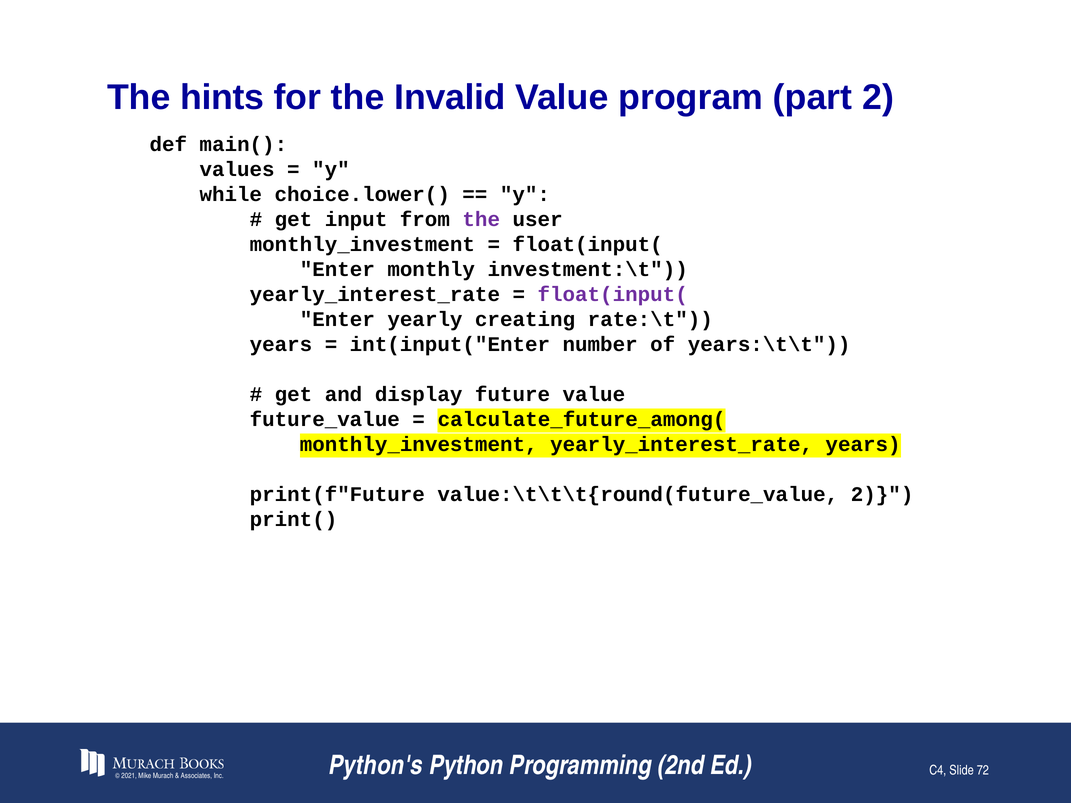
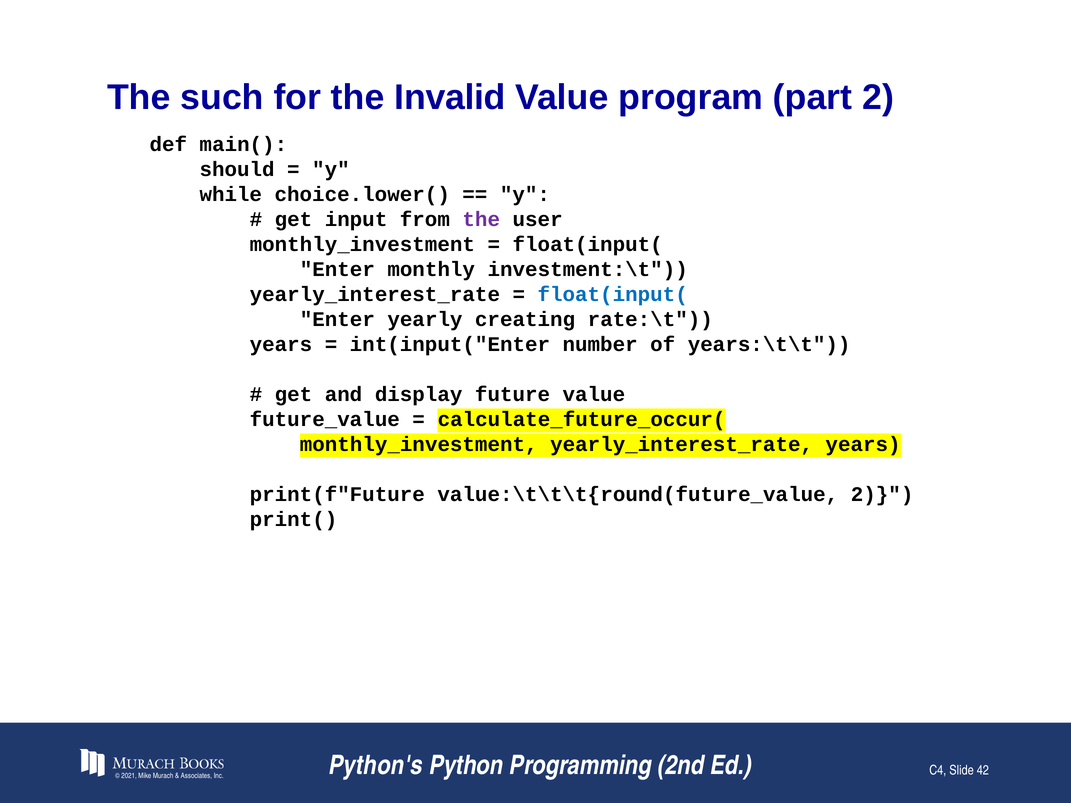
hints: hints -> such
values: values -> should
float(input( at (613, 294) colour: purple -> blue
calculate_future_among(: calculate_future_among( -> calculate_future_occur(
72: 72 -> 42
